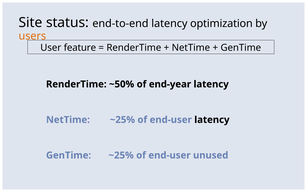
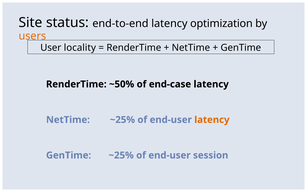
feature: feature -> locality
end-year: end-year -> end-case
latency at (212, 120) colour: black -> orange
unused: unused -> session
